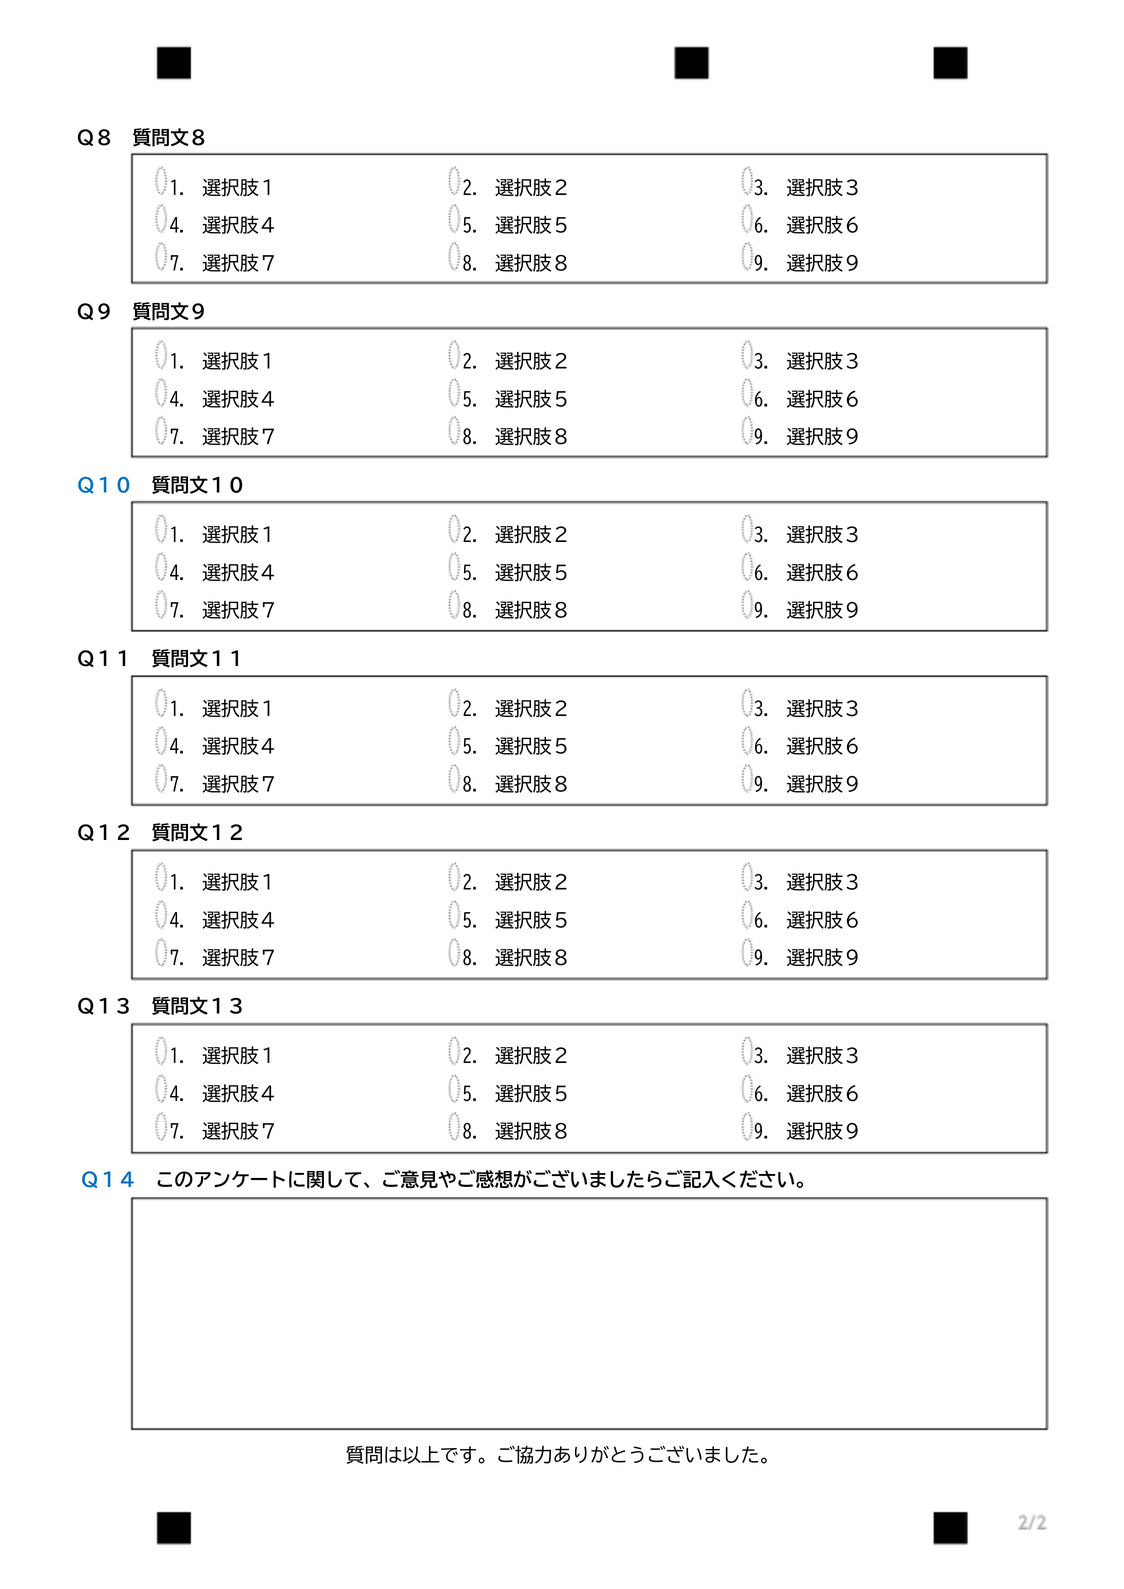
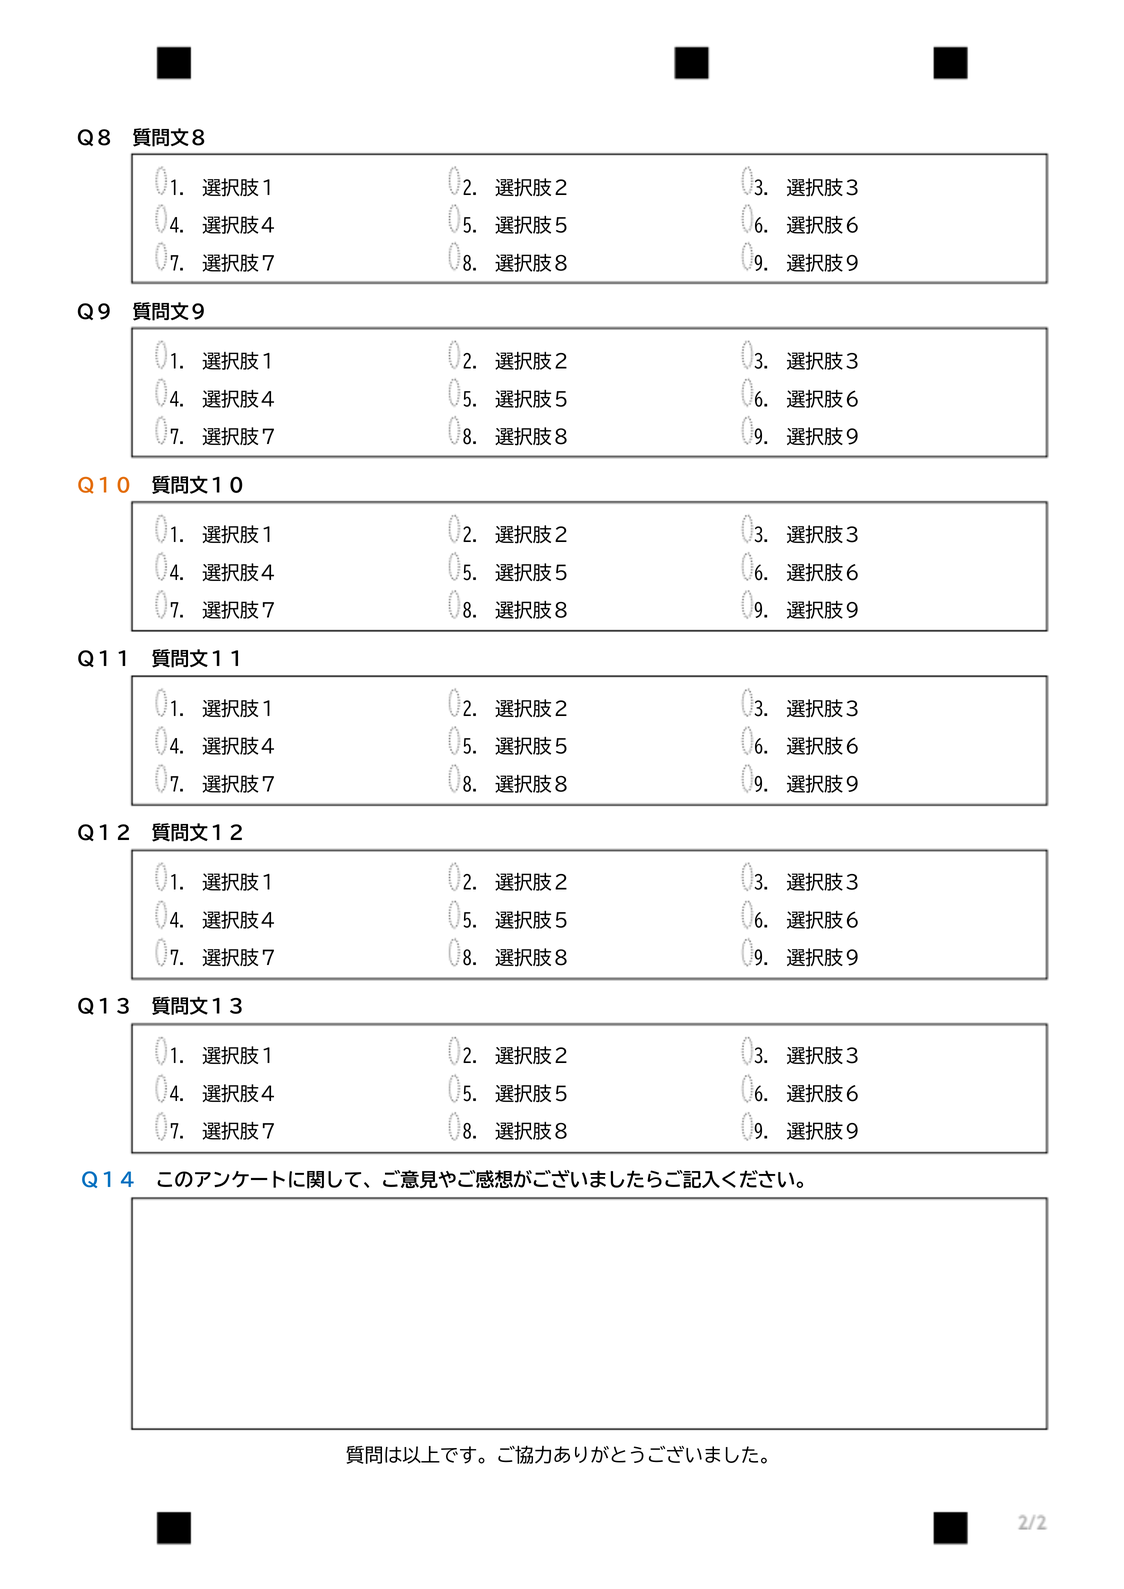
Ｑ１０ colour: blue -> orange
